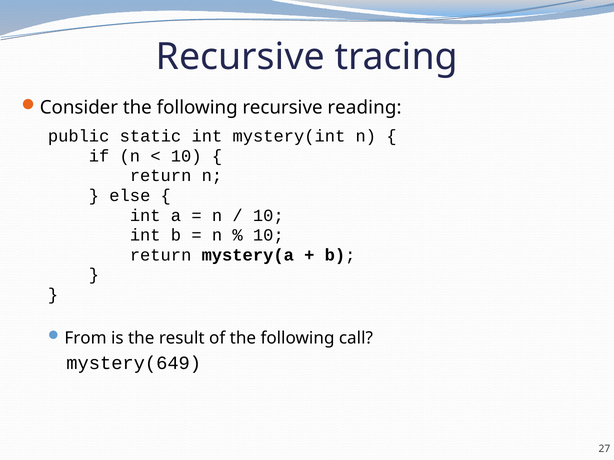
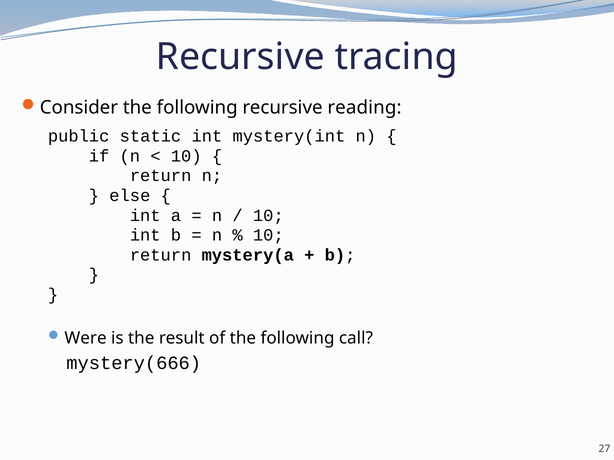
From: From -> Were
mystery(649: mystery(649 -> mystery(666
